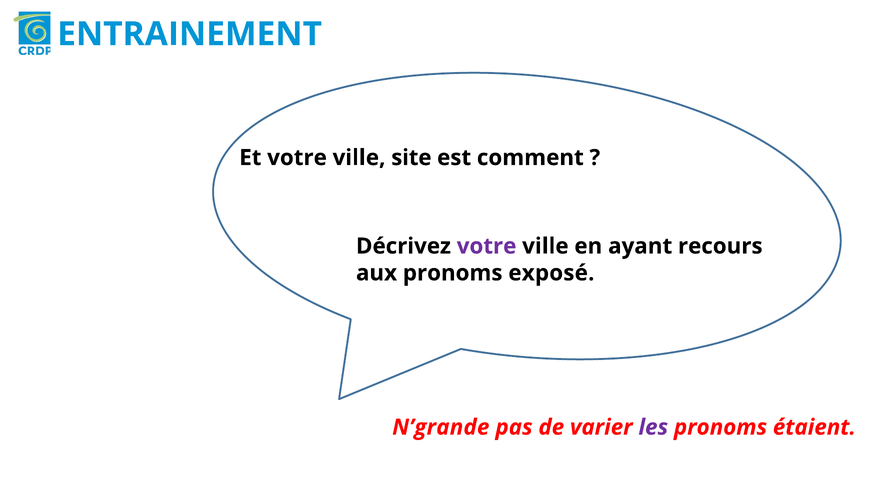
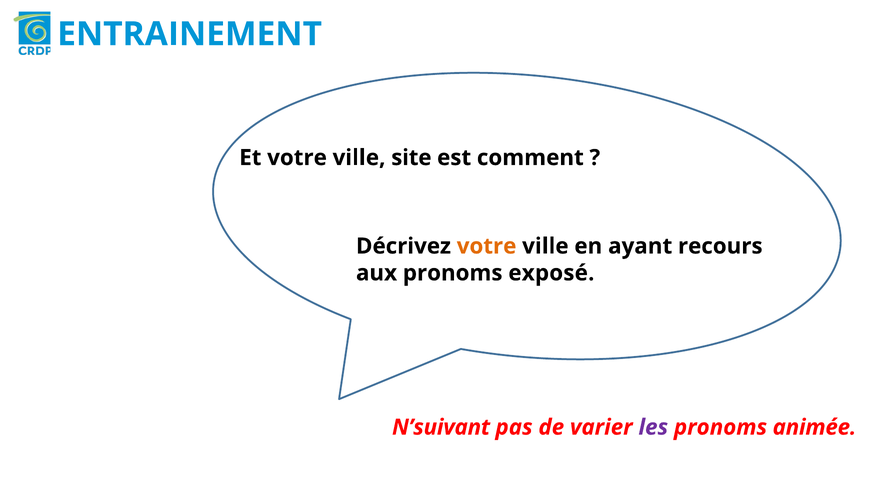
votre at (487, 246) colour: purple -> orange
N’grande: N’grande -> N’suivant
étaient: étaient -> animée
